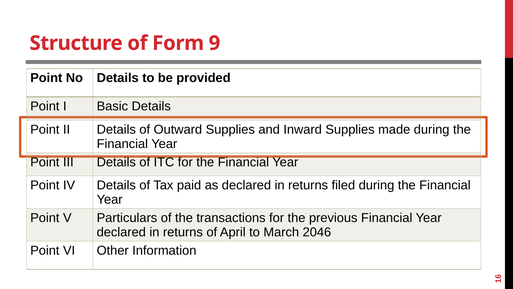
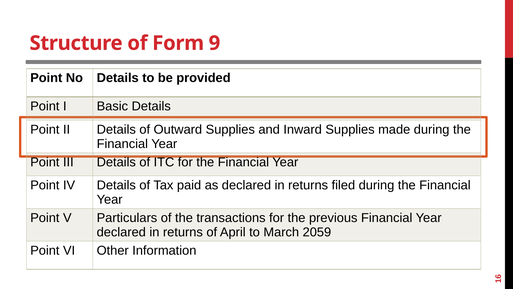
2046: 2046 -> 2059
